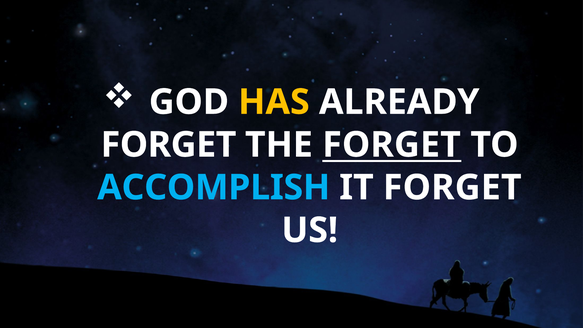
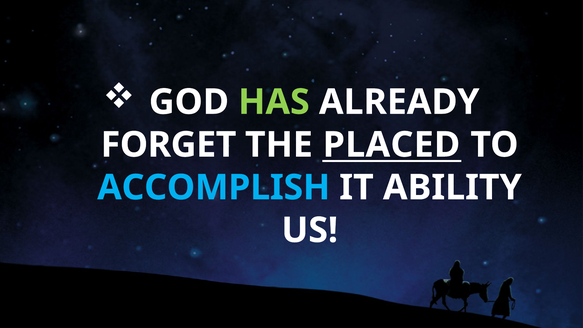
HAS colour: yellow -> light green
THE FORGET: FORGET -> PLACED
IT FORGET: FORGET -> ABILITY
